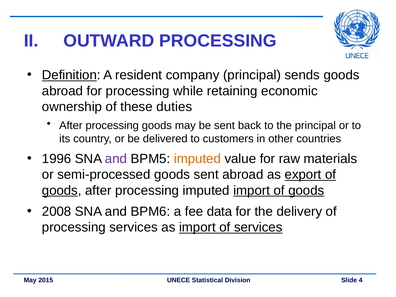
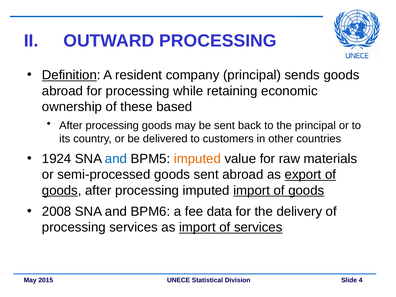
duties: duties -> based
1996: 1996 -> 1924
and at (116, 159) colour: purple -> blue
